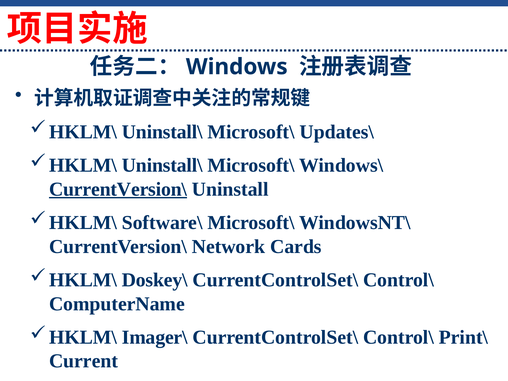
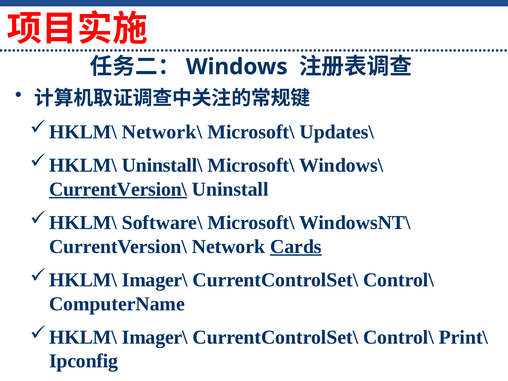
Uninstall\ at (162, 132): Uninstall\ -> Network\
Cards underline: none -> present
Doskey\ at (155, 280): Doskey\ -> Imager\
Current: Current -> Ipconfig
